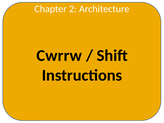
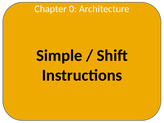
2: 2 -> 0
Cwrrw: Cwrrw -> Simple
